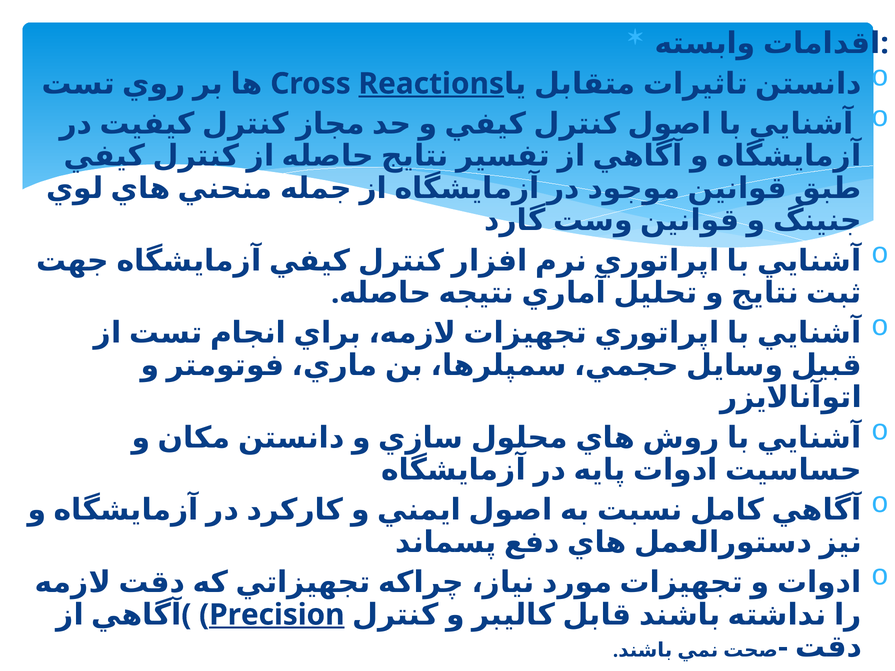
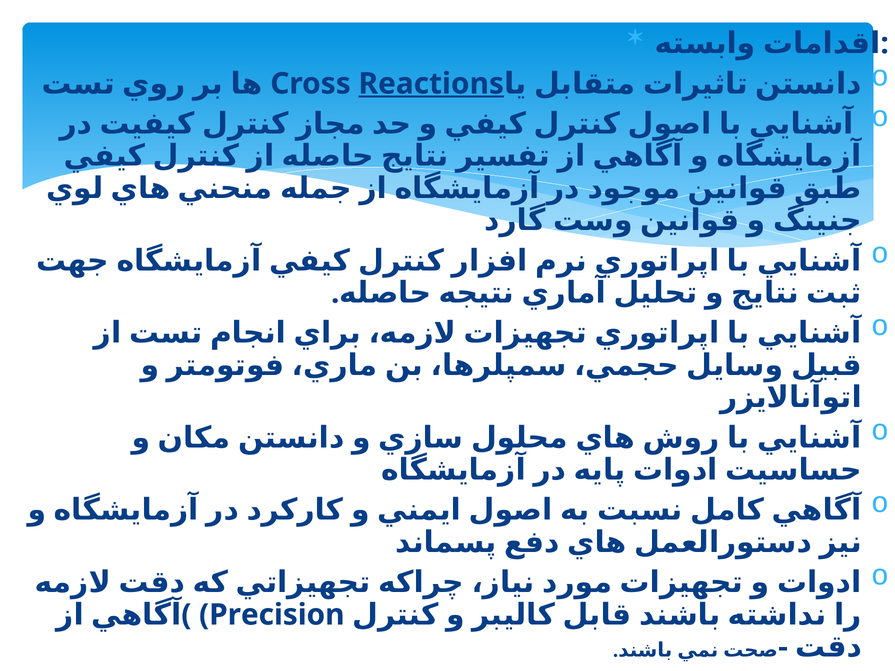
Precision underline: present -> none
